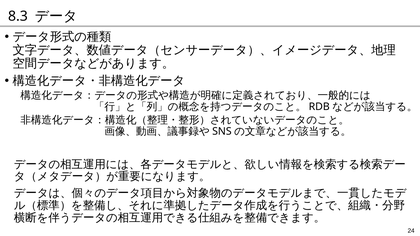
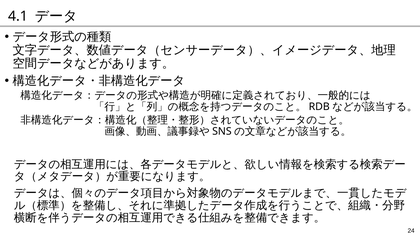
8.3: 8.3 -> 4.1
